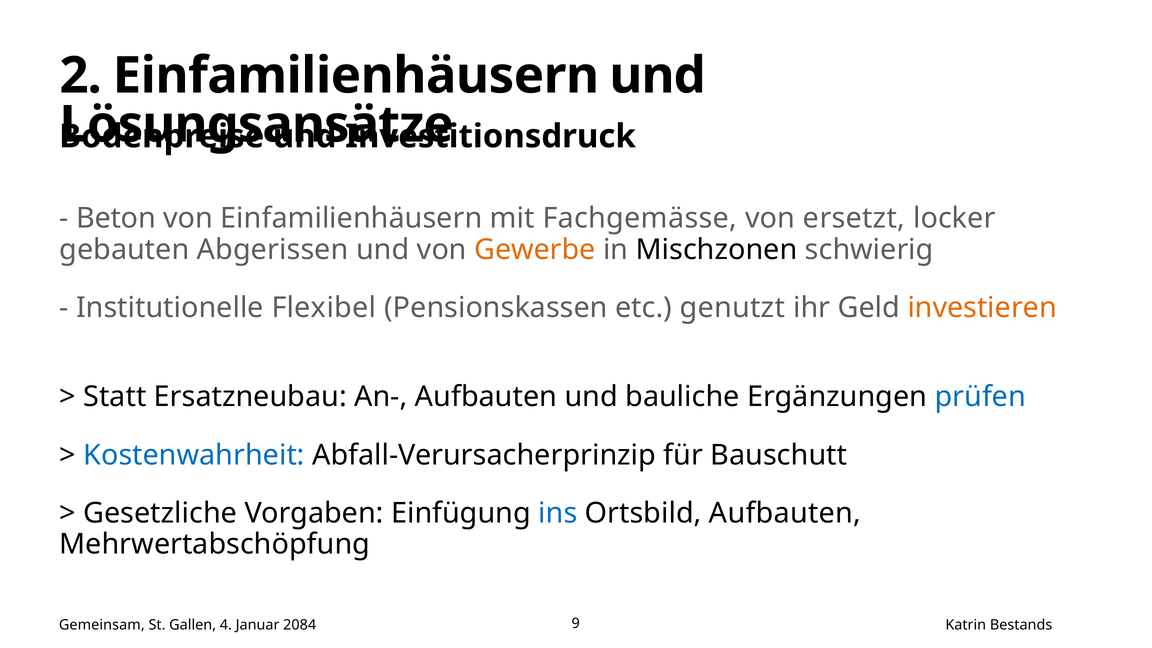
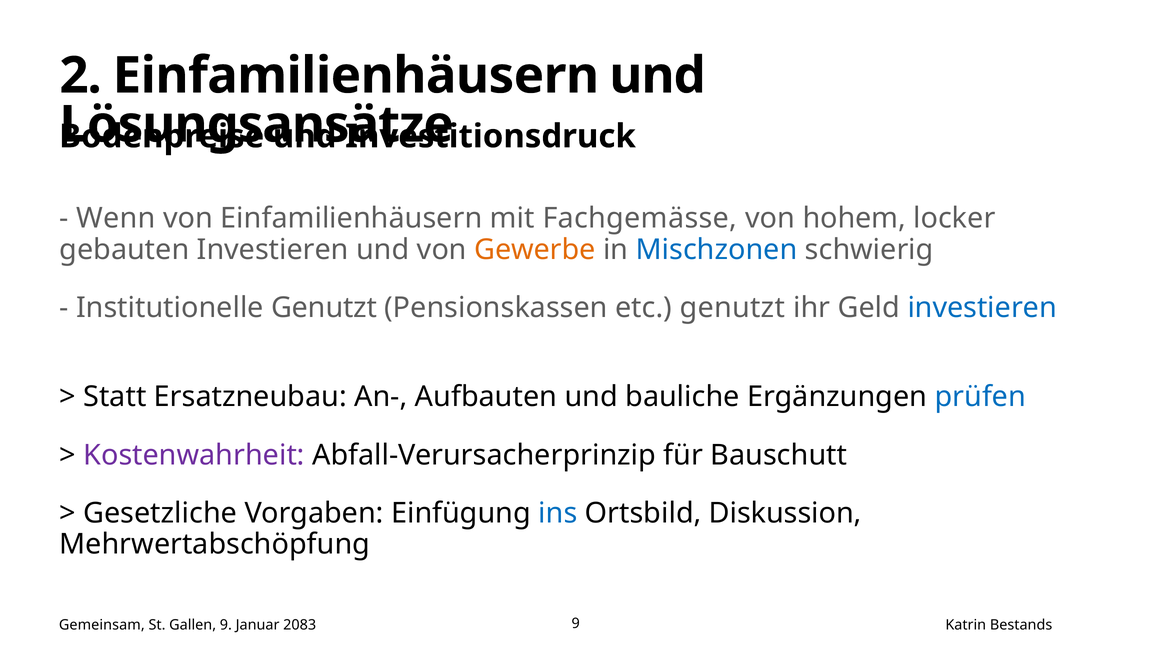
Beton: Beton -> Wenn
ersetzt: ersetzt -> hohem
gebauten Abgerissen: Abgerissen -> Investieren
Mischzonen colour: black -> blue
Institutionelle Flexibel: Flexibel -> Genutzt
investieren at (982, 308) colour: orange -> blue
Kostenwahrheit colour: blue -> purple
Ortsbild Aufbauten: Aufbauten -> Diskussion
Gallen 4: 4 -> 9
2084: 2084 -> 2083
